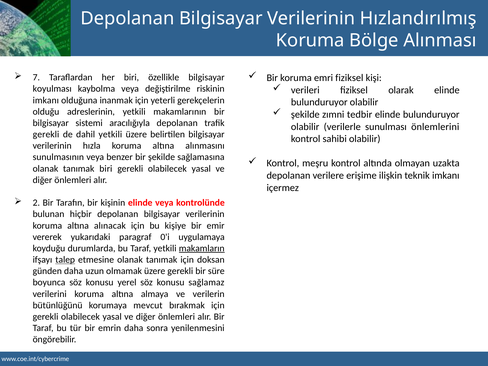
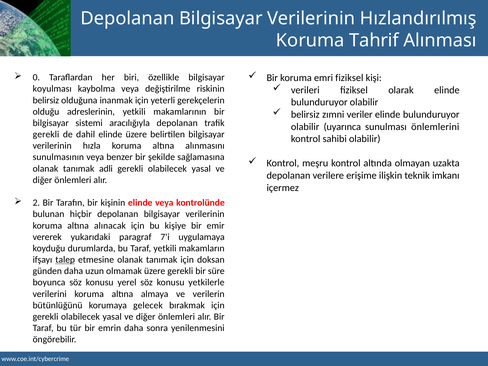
Bölge: Bölge -> Tahrif
7: 7 -> 0
imkanı at (46, 100): imkanı -> belirsiz
şekilde at (305, 114): şekilde -> belirsiz
tedbir: tedbir -> veriler
verilerle: verilerle -> uyarınca
dahil yetkili: yetkili -> elinde
tanımak biri: biri -> adli
0'i: 0'i -> 7'i
makamların underline: present -> none
sağlamaz: sağlamaz -> yetkilerle
mevcut: mevcut -> gelecek
